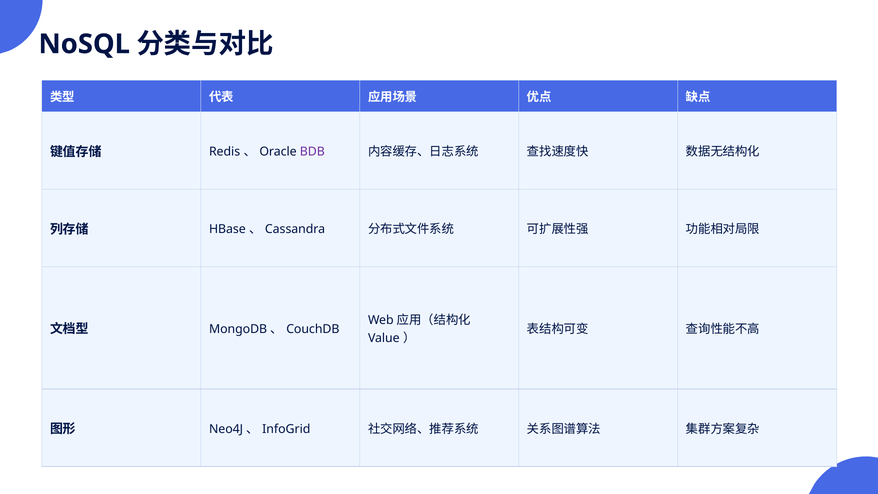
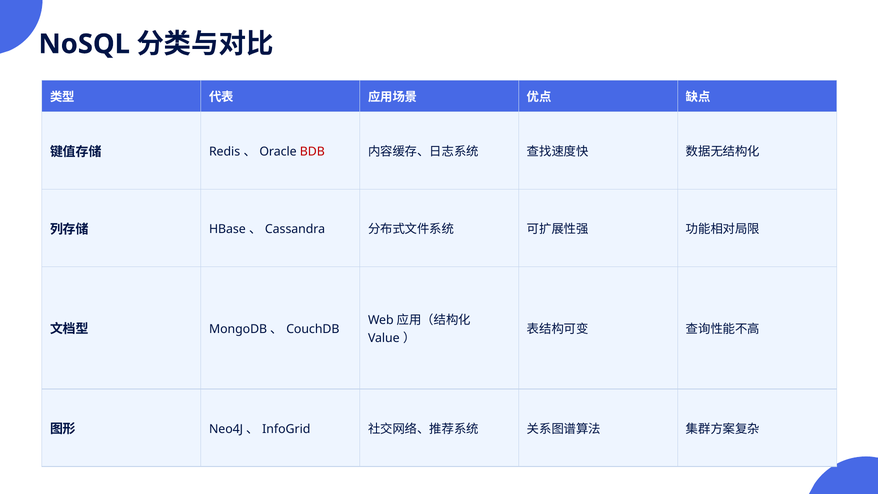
BDB colour: purple -> red
